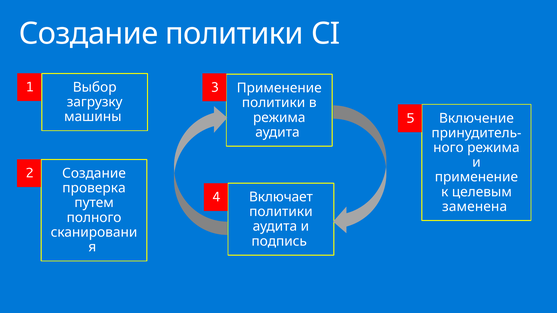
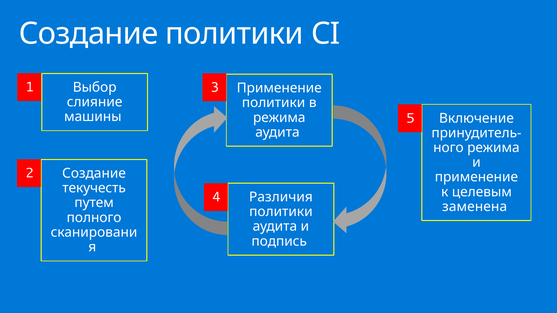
загрузку: загрузку -> слияние
проверка: проверка -> текучесть
Включает: Включает -> Различия
